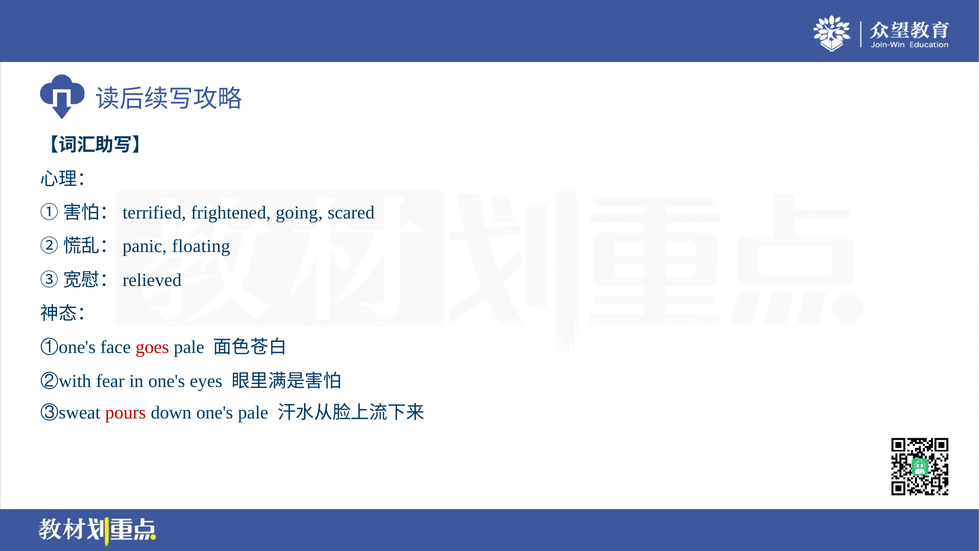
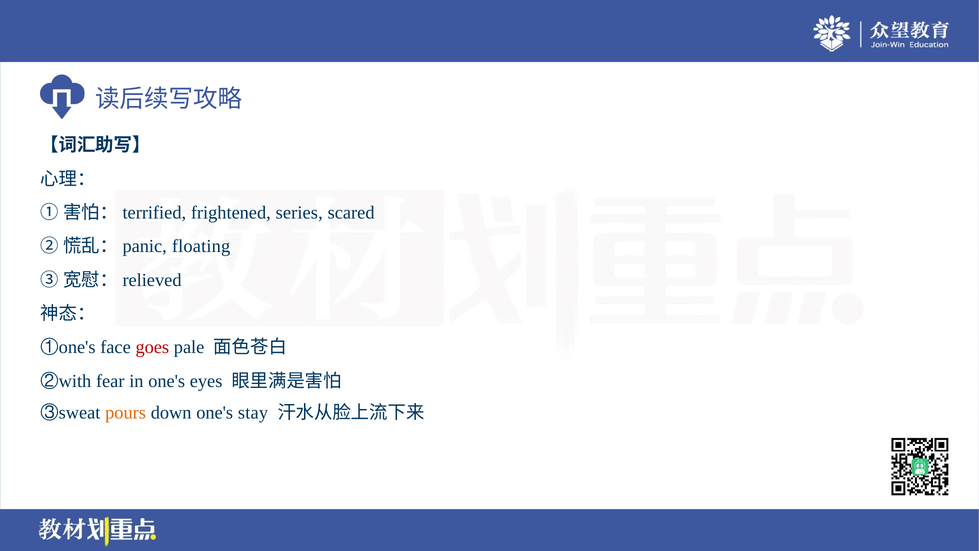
going: going -> series
pours colour: red -> orange
one's pale: pale -> stay
